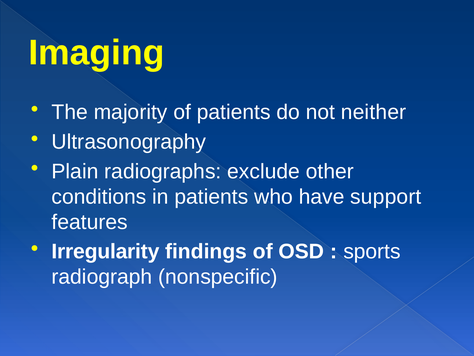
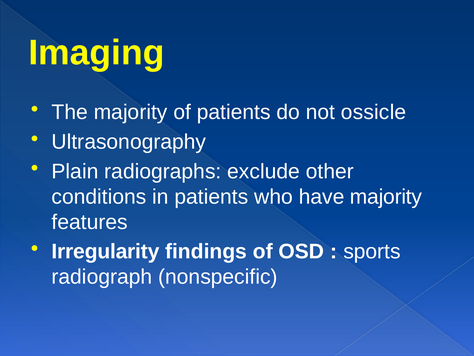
neither: neither -> ossicle
have support: support -> majority
